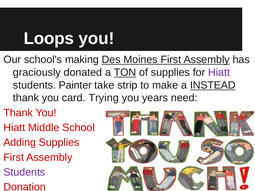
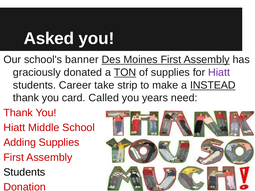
Loops: Loops -> Asked
making: making -> banner
Painter: Painter -> Career
Trying: Trying -> Called
Students at (24, 172) colour: purple -> black
